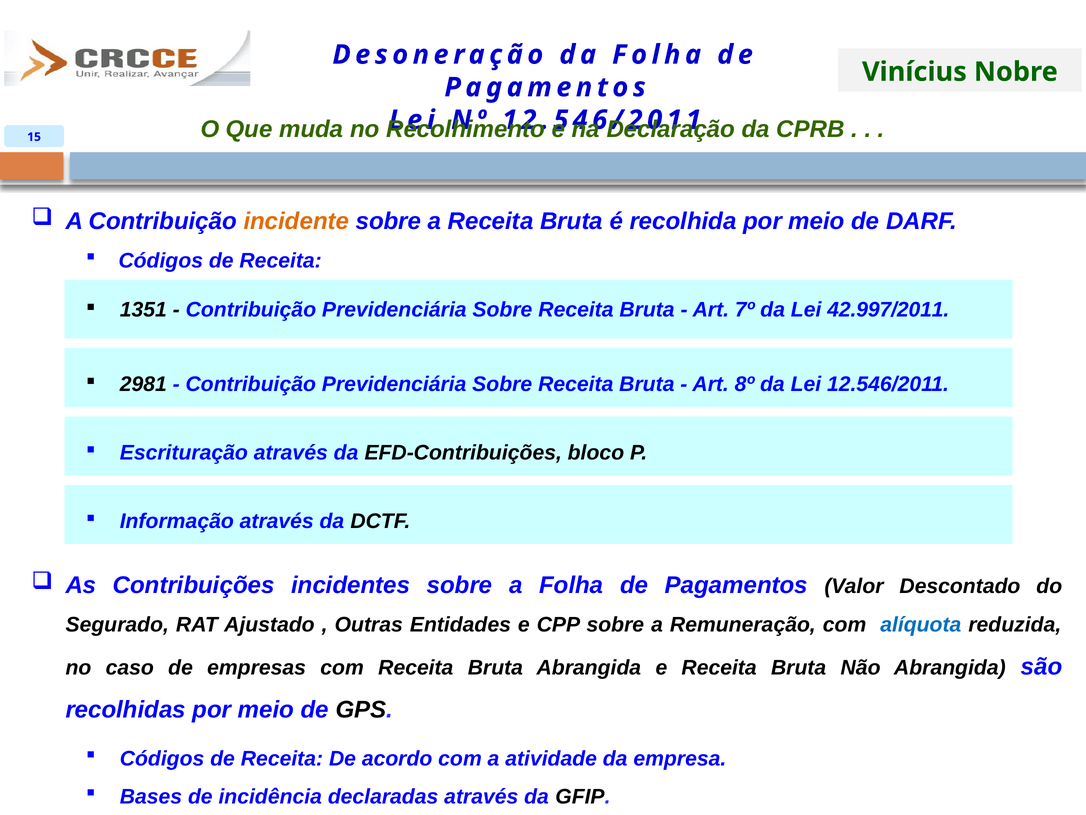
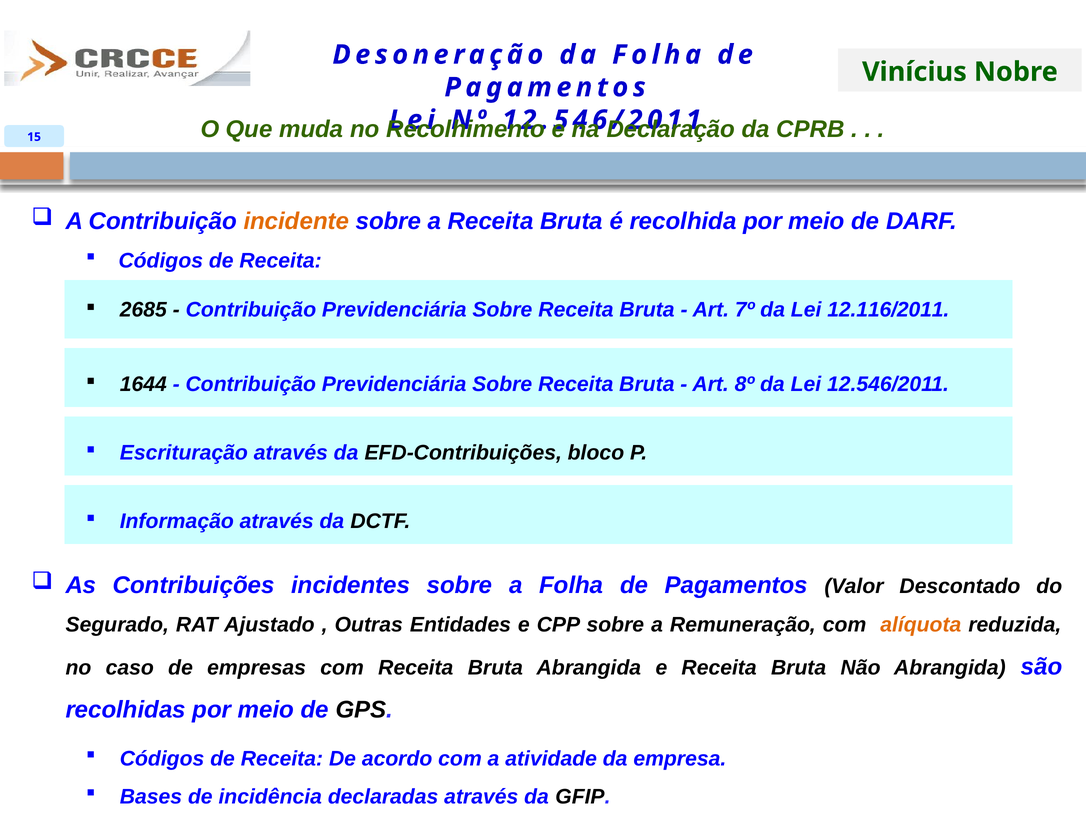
1351: 1351 -> 2685
42.997/2011: 42.997/2011 -> 12.116/2011
2981: 2981 -> 1644
alíquota colour: blue -> orange
